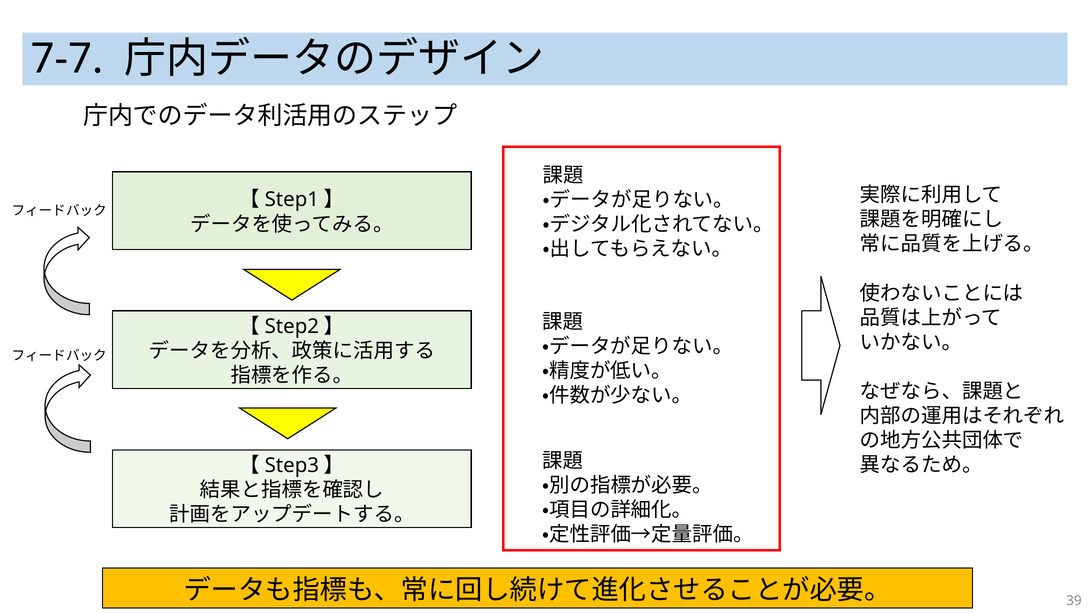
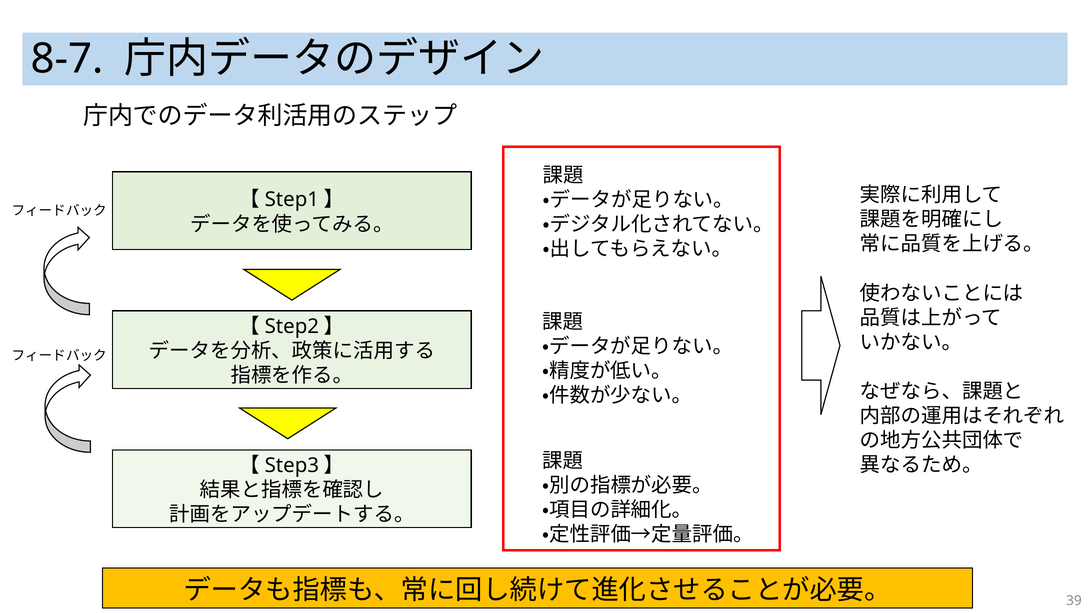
7-7: 7-7 -> 8-7
